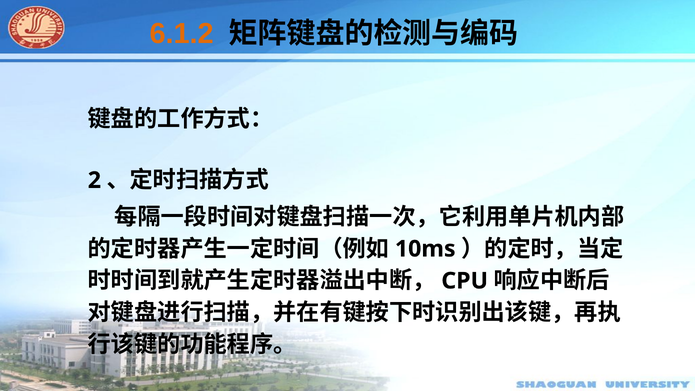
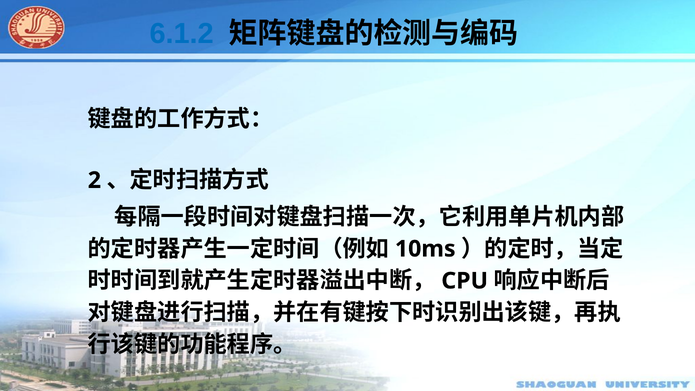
6.1.2 colour: orange -> blue
